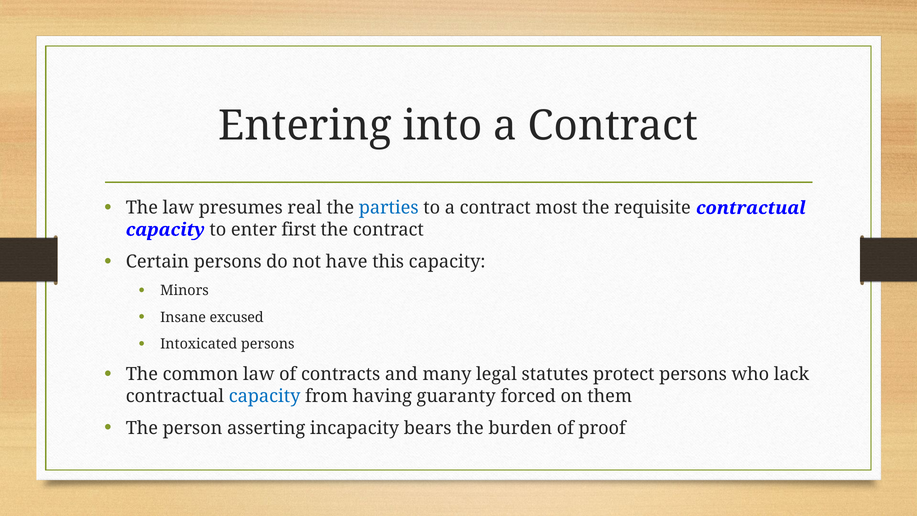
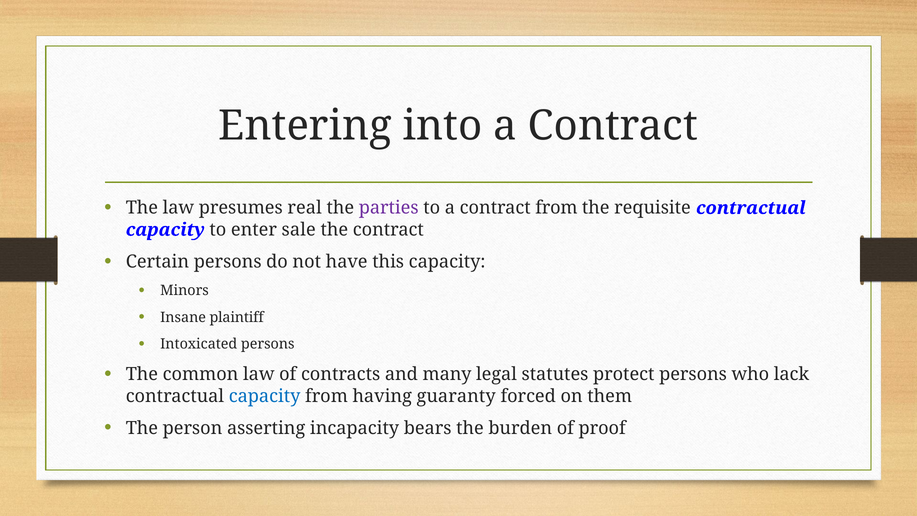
parties colour: blue -> purple
contract most: most -> from
first: first -> sale
excused: excused -> plaintiff
